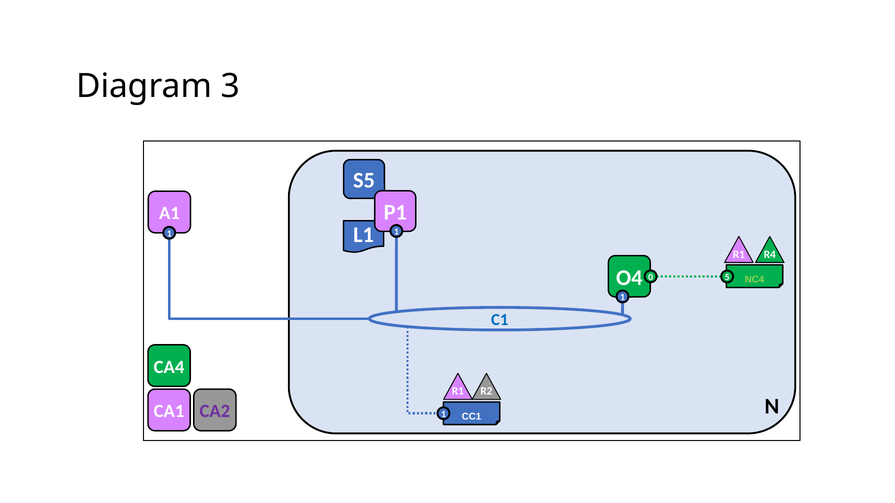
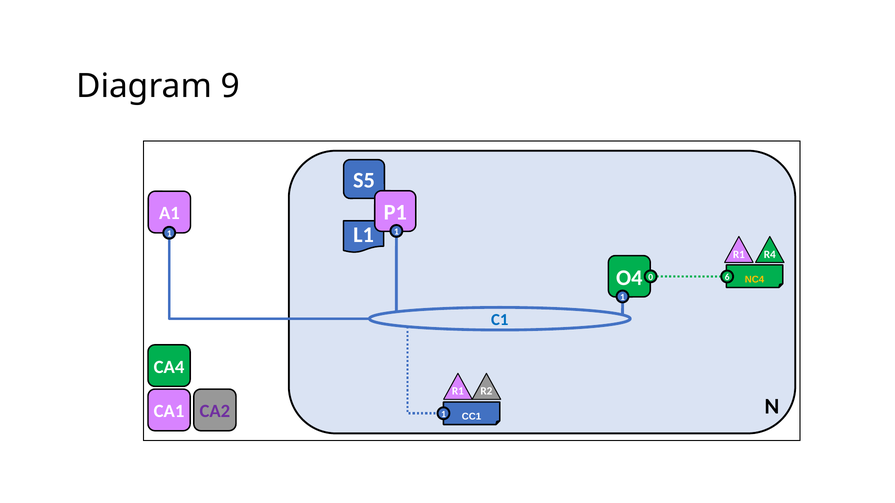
3: 3 -> 9
5: 5 -> 6
NC4 colour: light green -> yellow
